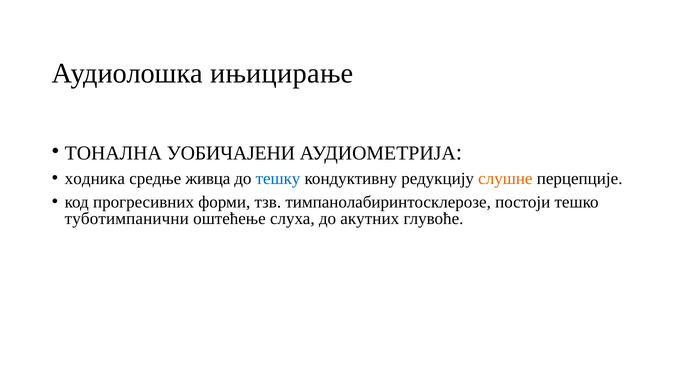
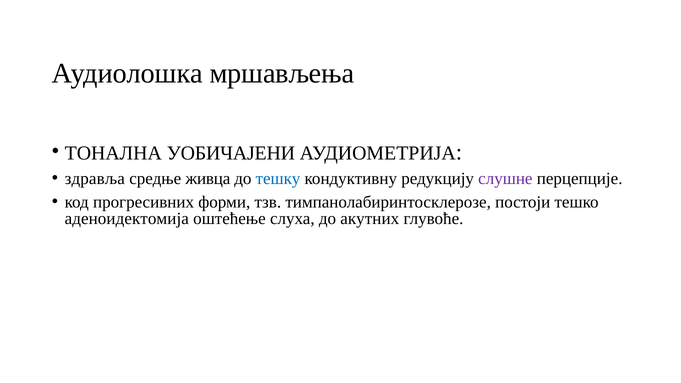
ињицирање: ињицирање -> мршављења
ходника: ходника -> здравља
слушне colour: orange -> purple
туботимпанични: туботимпанични -> аденоидектомија
